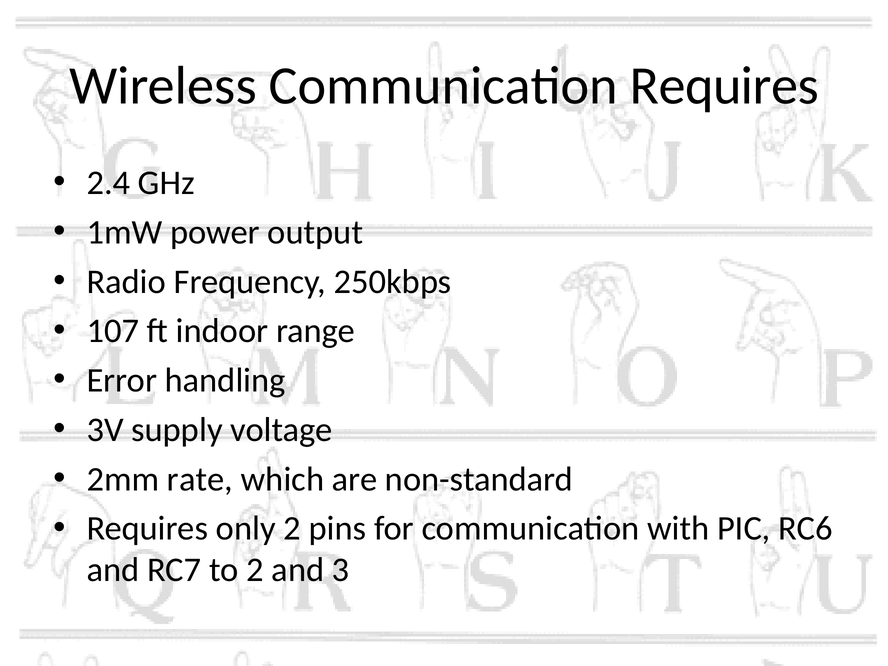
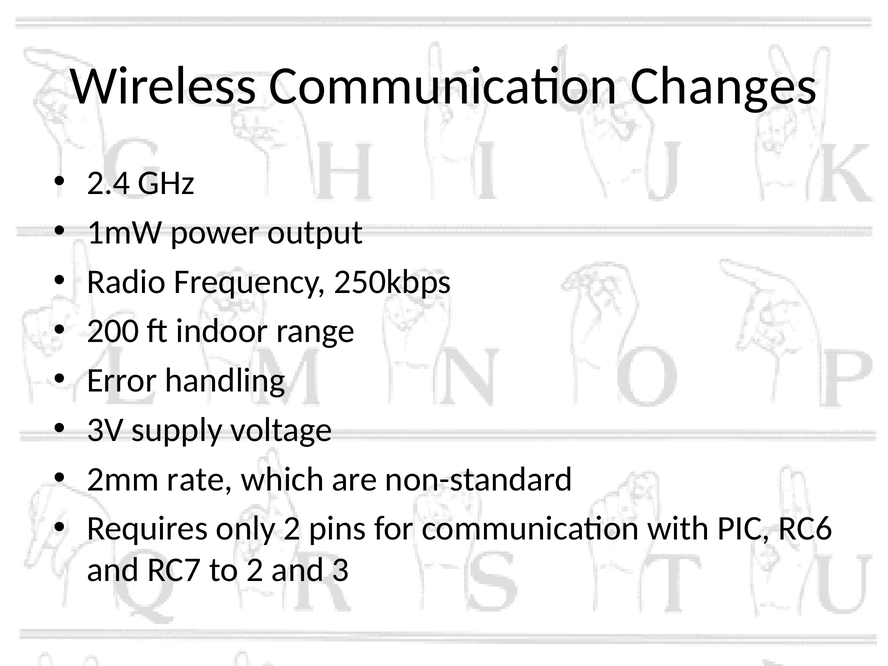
Communication Requires: Requires -> Changes
107: 107 -> 200
